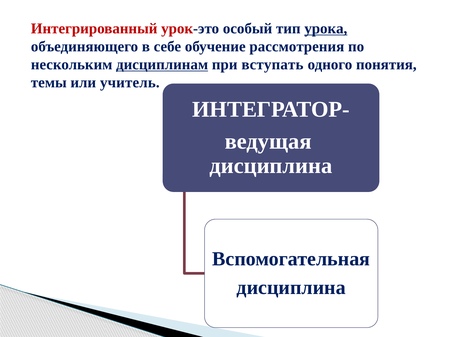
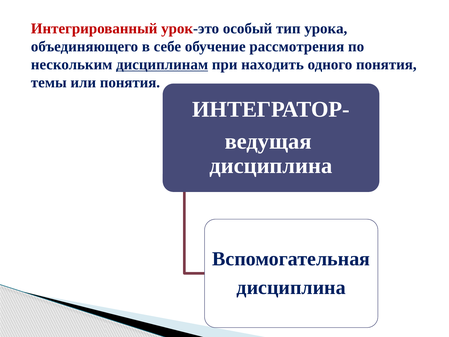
урока underline: present -> none
вступать: вступать -> находить
или учитель: учитель -> понятия
